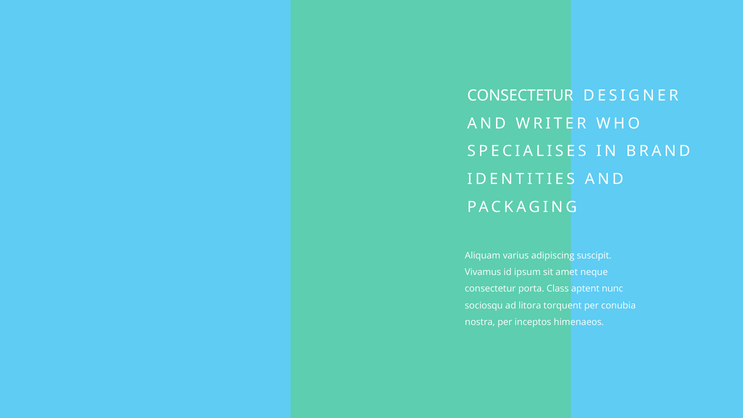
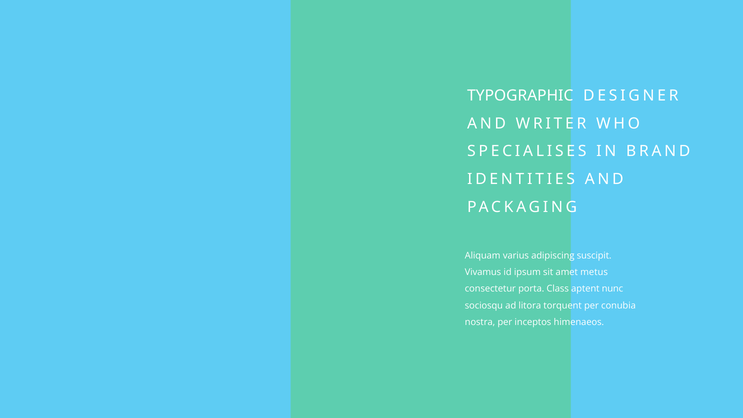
CONSECTETUR at (520, 96): CONSECTETUR -> TYPOGRAPHIC
neque: neque -> metus
